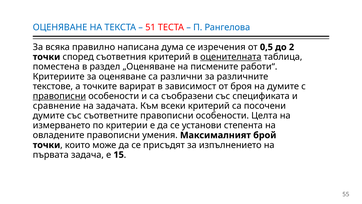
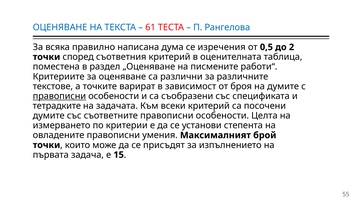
51: 51 -> 61
оценителната underline: present -> none
сравнение: сравнение -> тетрадките
